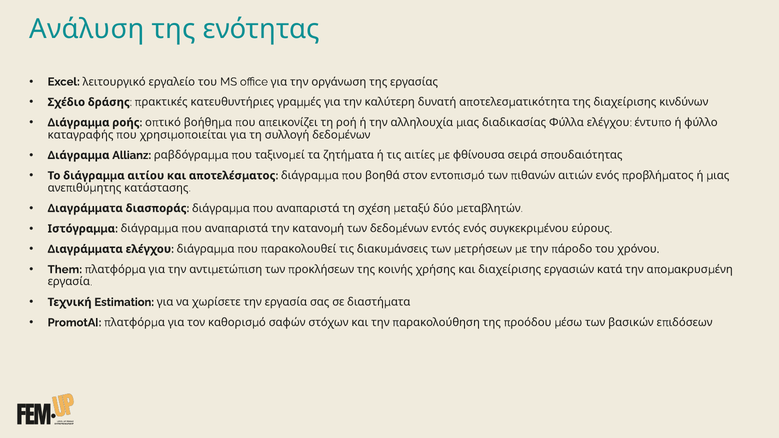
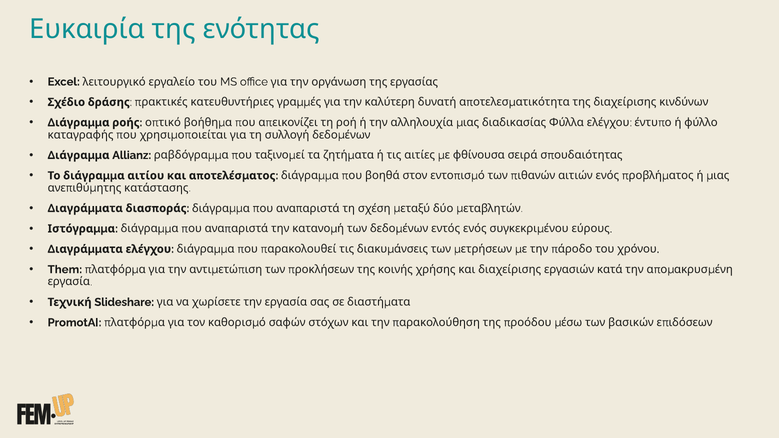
Ανάλυση: Ανάλυση -> Ευκαιρία
Estimation: Estimation -> Slideshare
